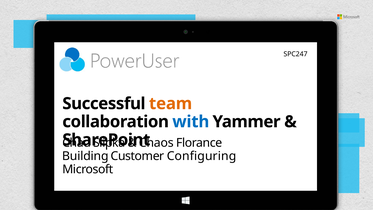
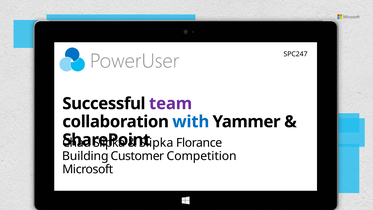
team colour: orange -> purple
Chaos at (156, 143): Chaos -> Slipka
Configuring: Configuring -> Competition
